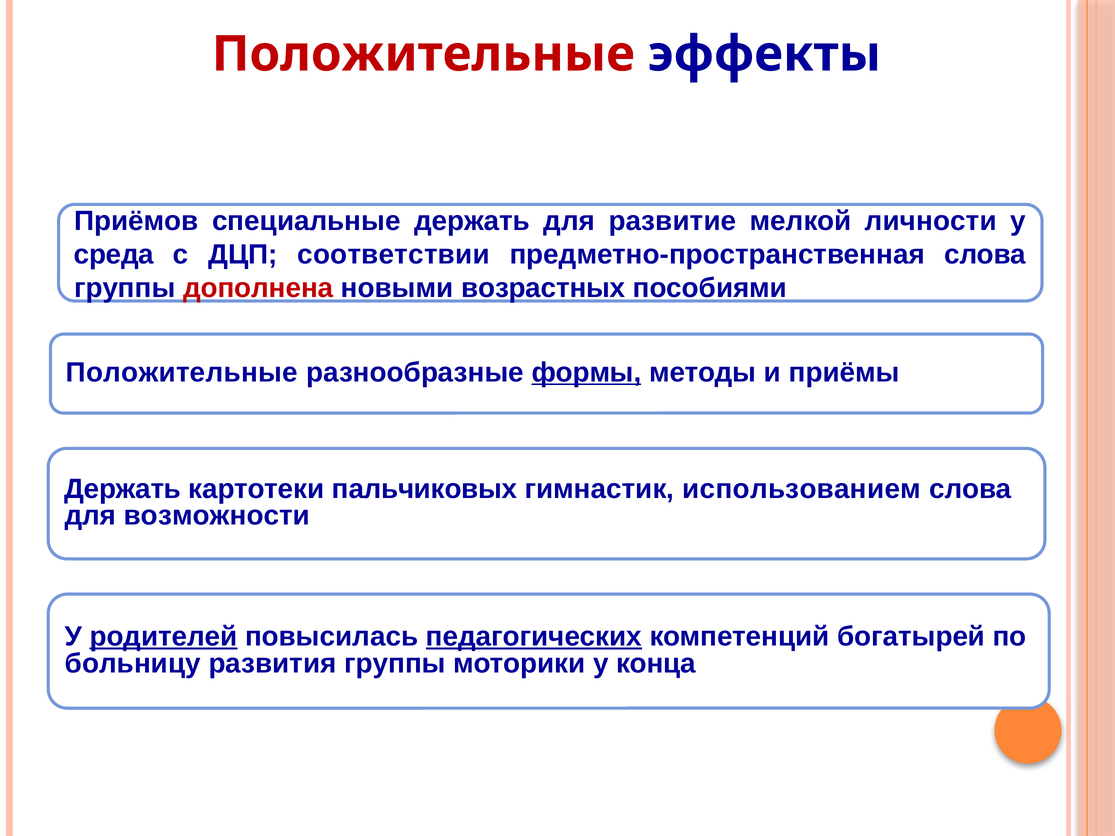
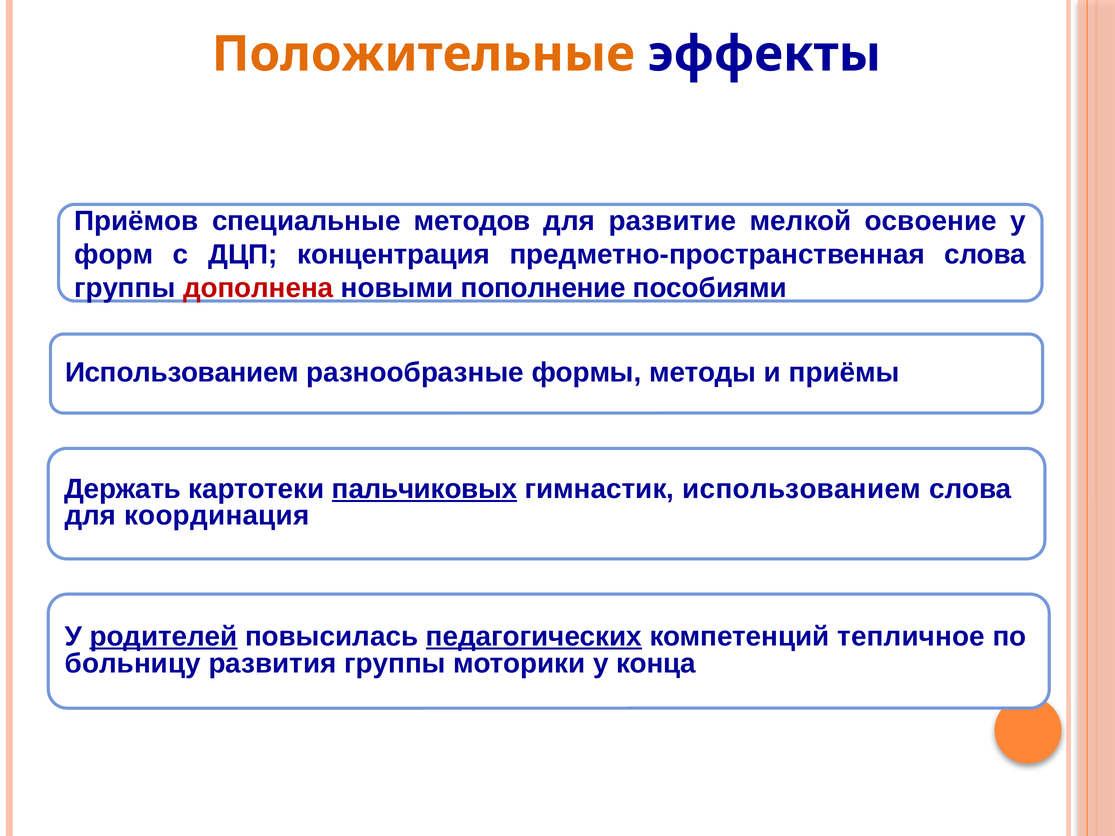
Положительные at (423, 54) colour: red -> orange
специальные держать: держать -> методов
личности: личности -> освоение
среда: среда -> форм
соответствии: соответствии -> концентрация
возрастных: возрастных -> пополнение
Положительные at (182, 372): Положительные -> Использованием
формы underline: present -> none
пальчиковых underline: none -> present
возможности: возможности -> координация
богатырей: богатырей -> тепличное
